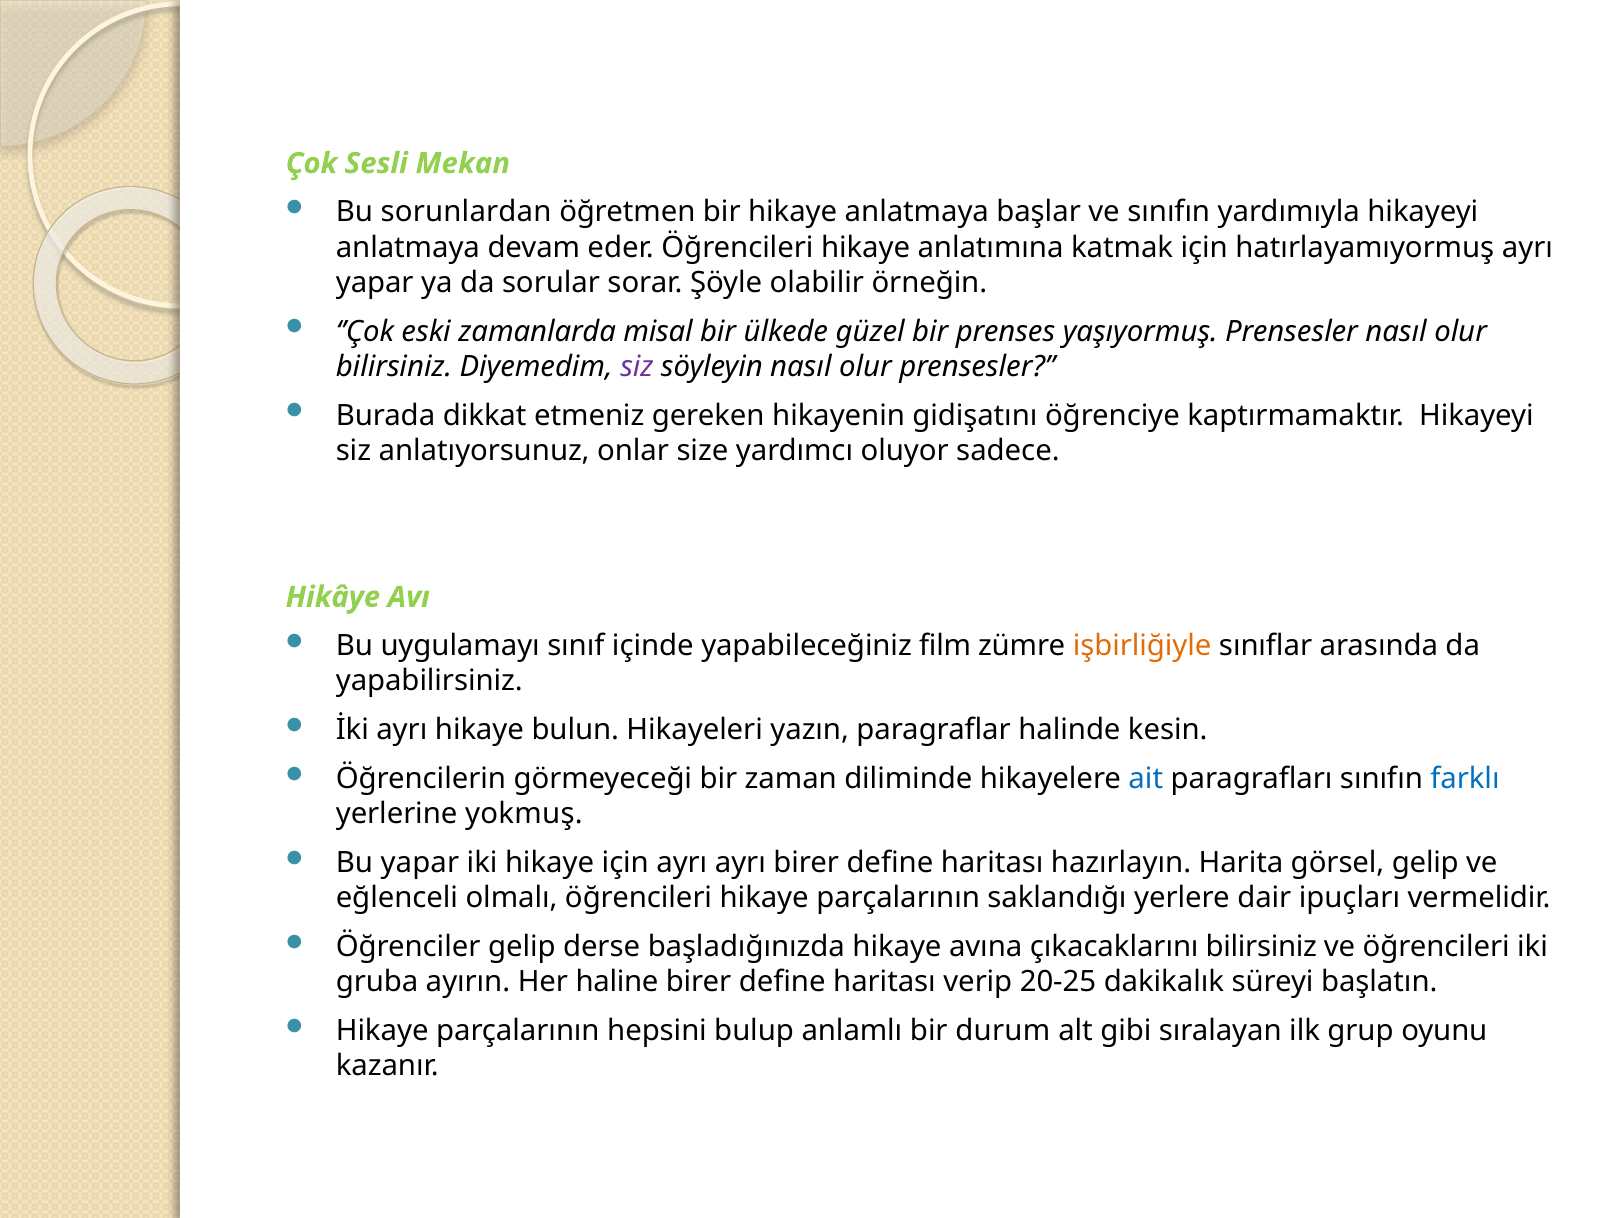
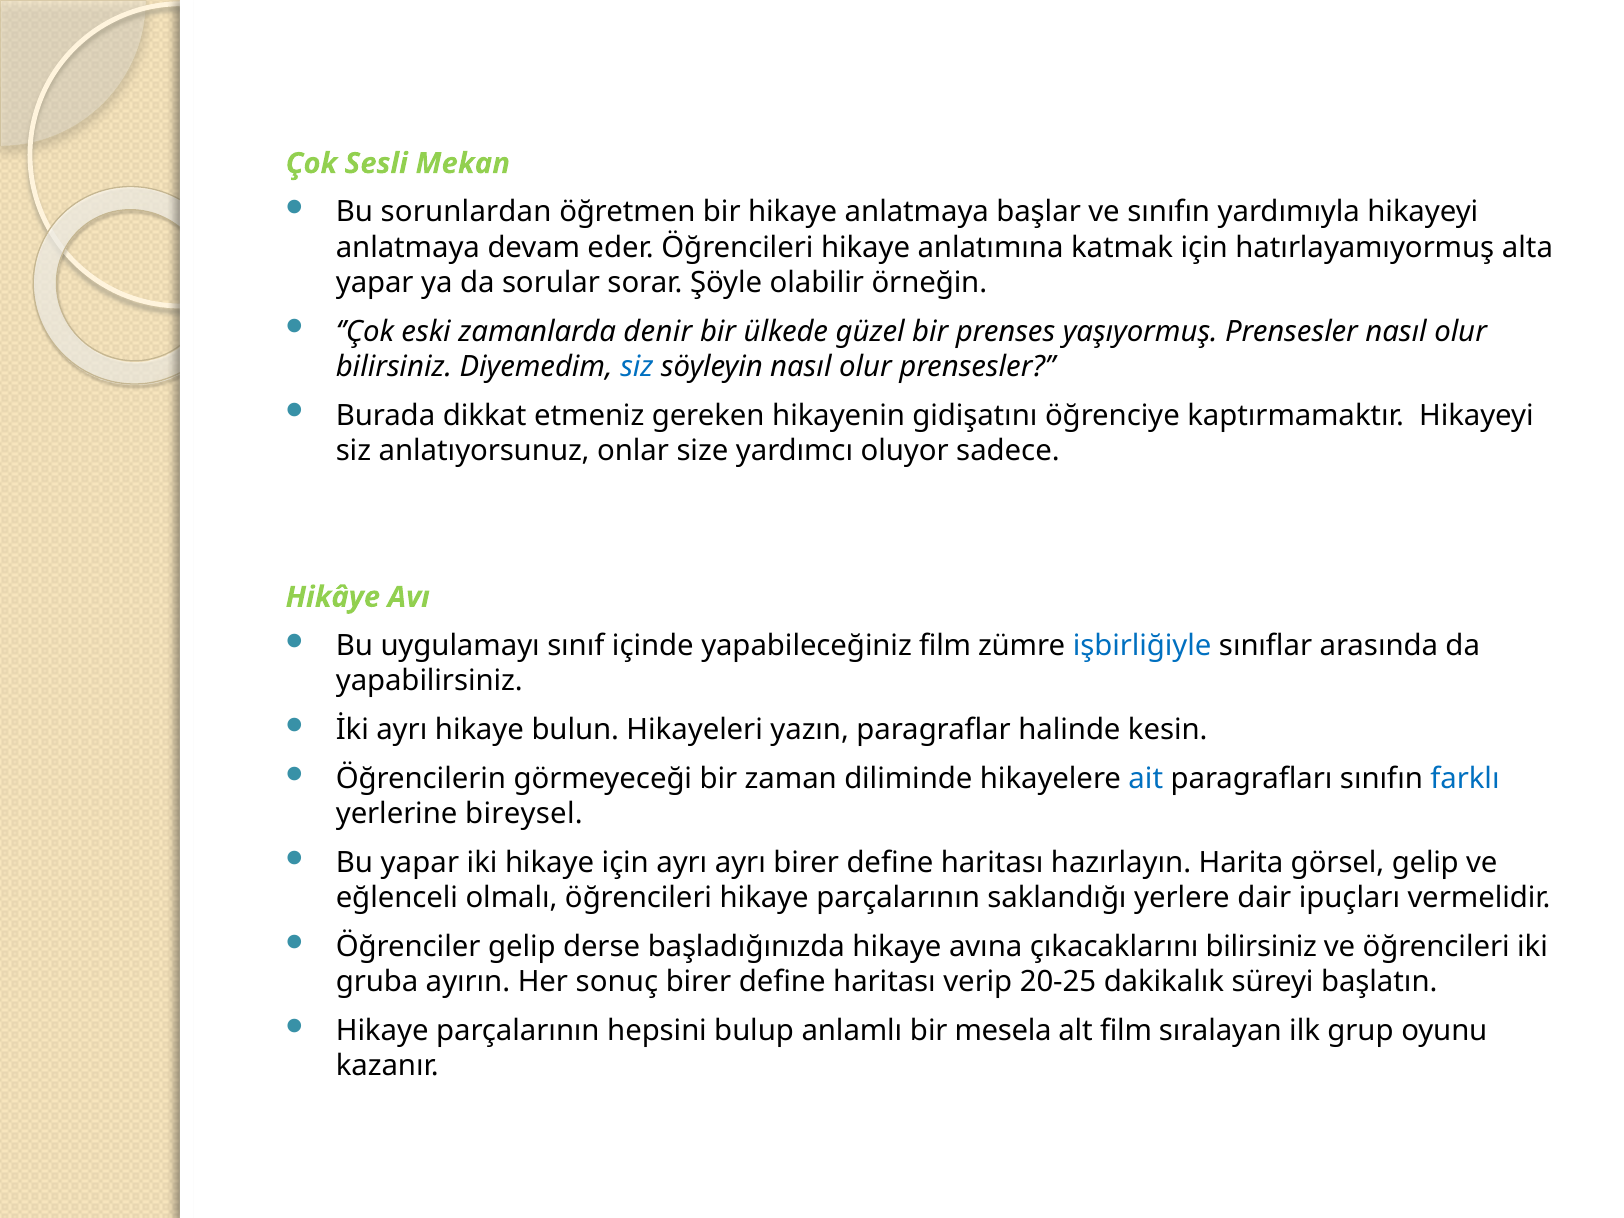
hatırlayamıyormuş ayrı: ayrı -> alta
misal: misal -> denir
siz at (637, 367) colour: purple -> blue
işbirliğiyle colour: orange -> blue
yokmuş: yokmuş -> bireysel
haline: haline -> sonuç
durum: durum -> mesela
alt gibi: gibi -> film
